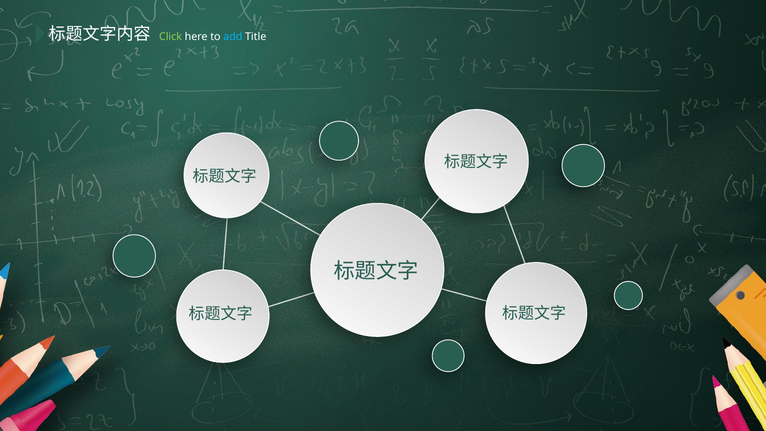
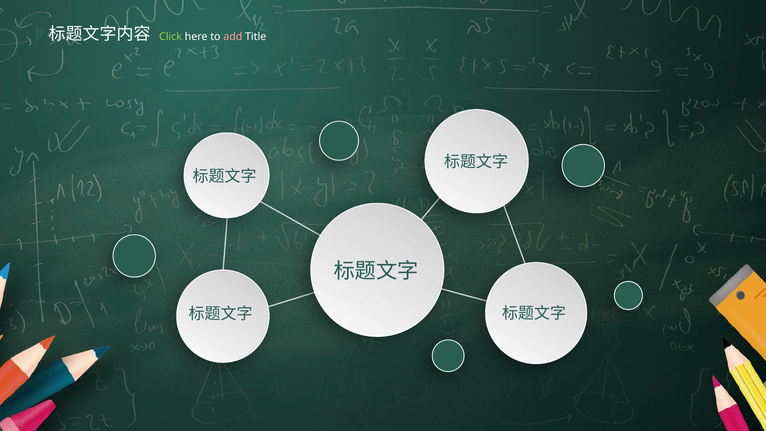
add colour: light blue -> pink
